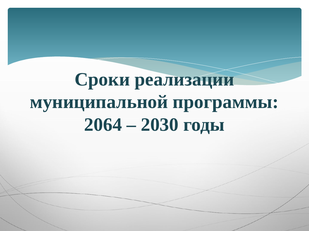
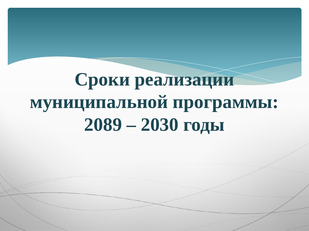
2064: 2064 -> 2089
